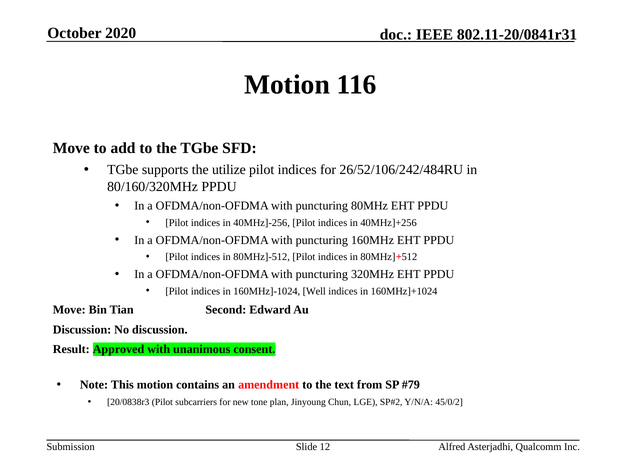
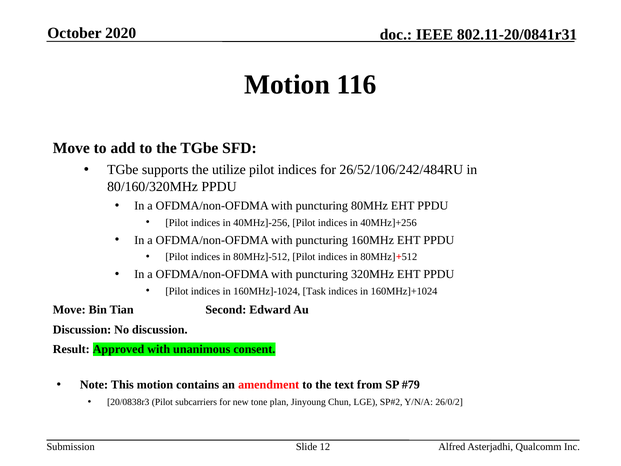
Well: Well -> Task
45/0/2: 45/0/2 -> 26/0/2
